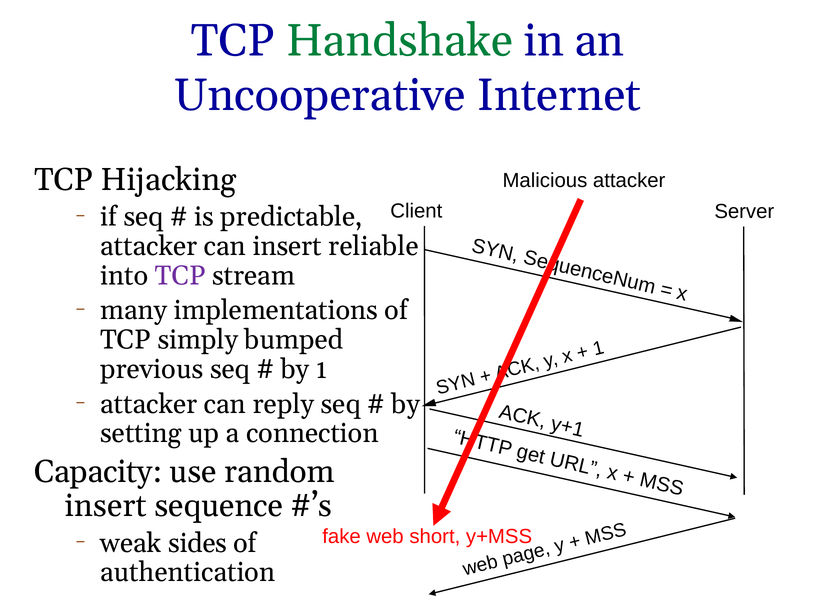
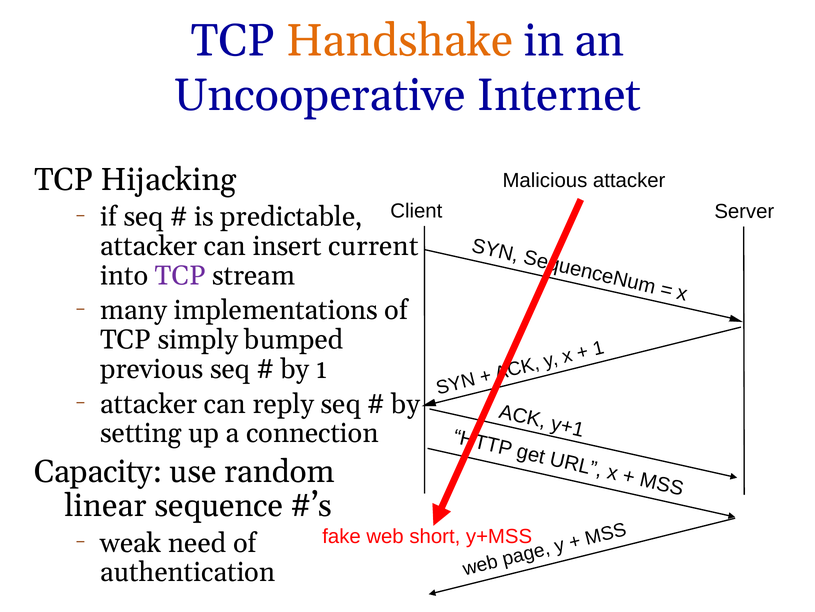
Handshake colour: green -> orange
reliable: reliable -> current
insert at (106, 505): insert -> linear
sides: sides -> need
